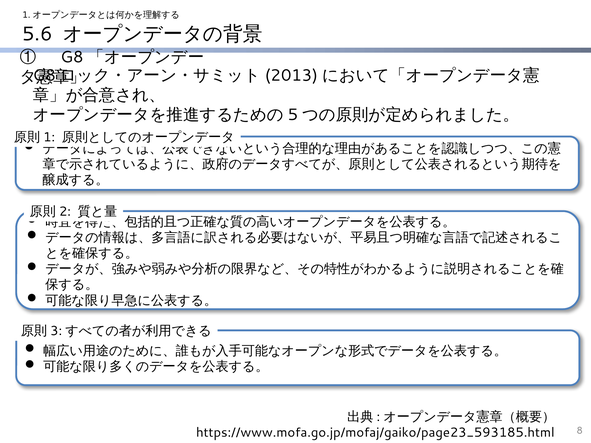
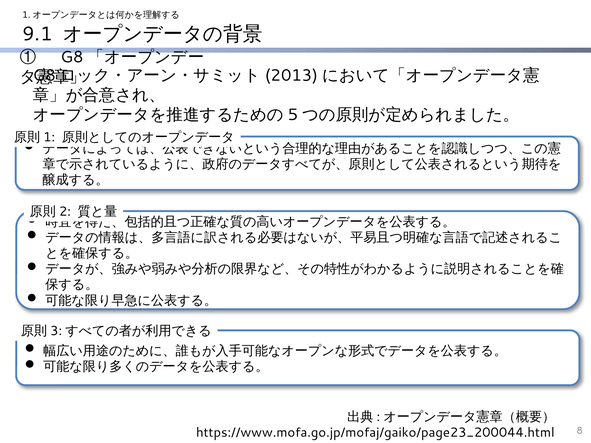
5.6: 5.6 -> 9.1
https://www.mofa.go.jp/mofaj/gaiko/page23_593185.html: https://www.mofa.go.jp/mofaj/gaiko/page23_593185.html -> https://www.mofa.go.jp/mofaj/gaiko/page23_200044.html
